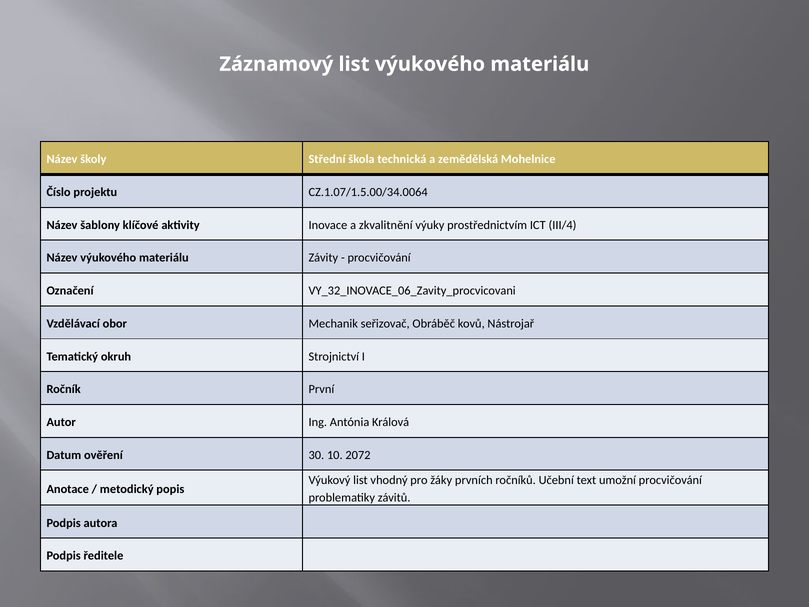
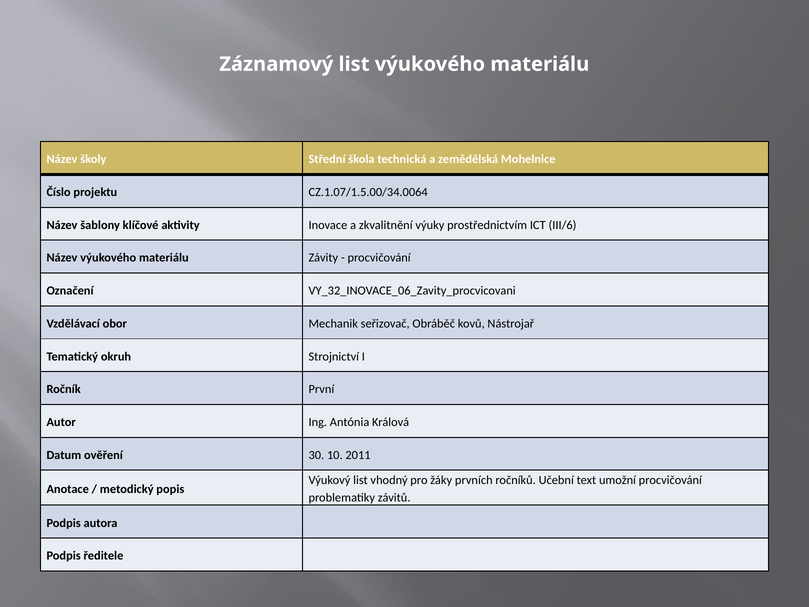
III/4: III/4 -> III/6
2072: 2072 -> 2011
